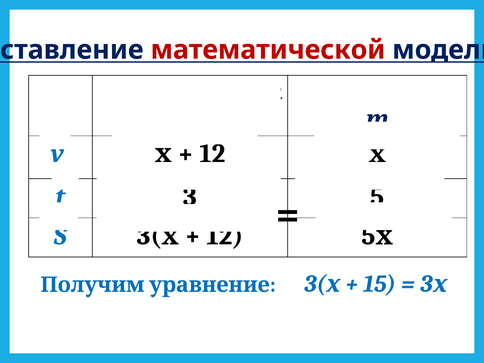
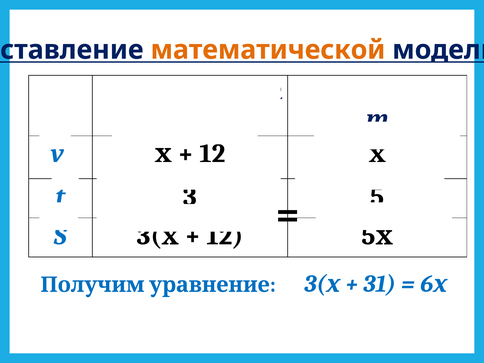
математической colour: red -> orange
15: 15 -> 31
3 at (427, 284): 3 -> 6
